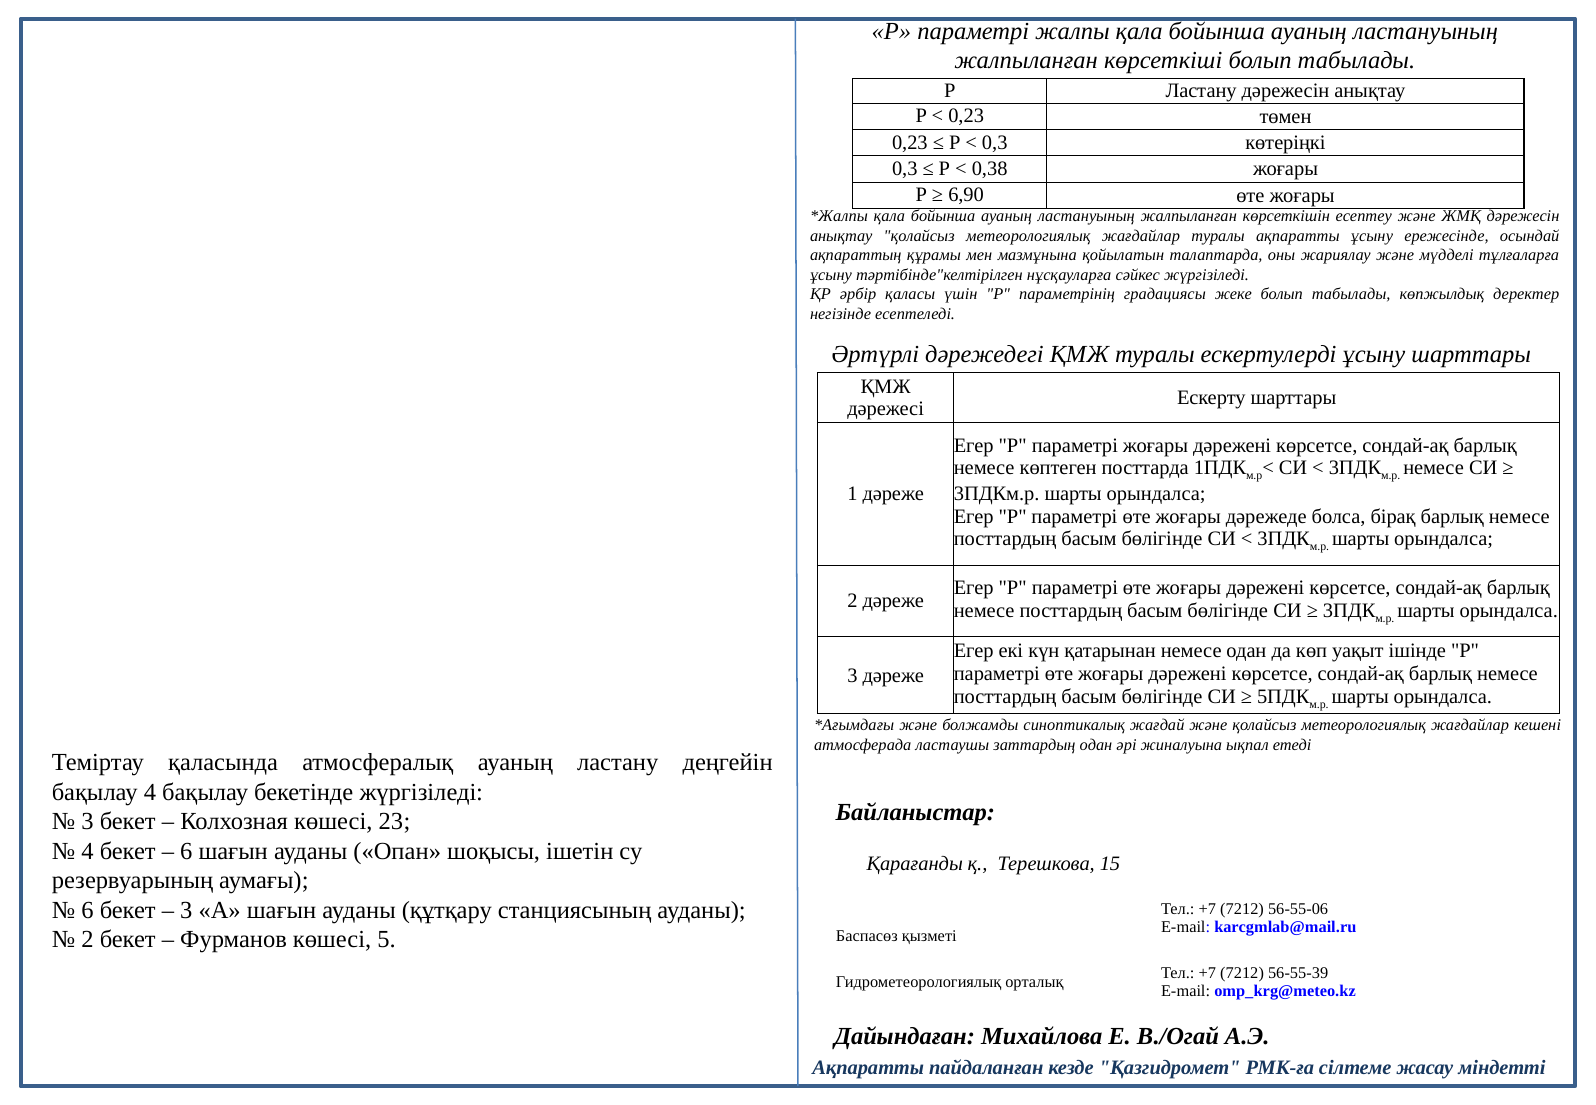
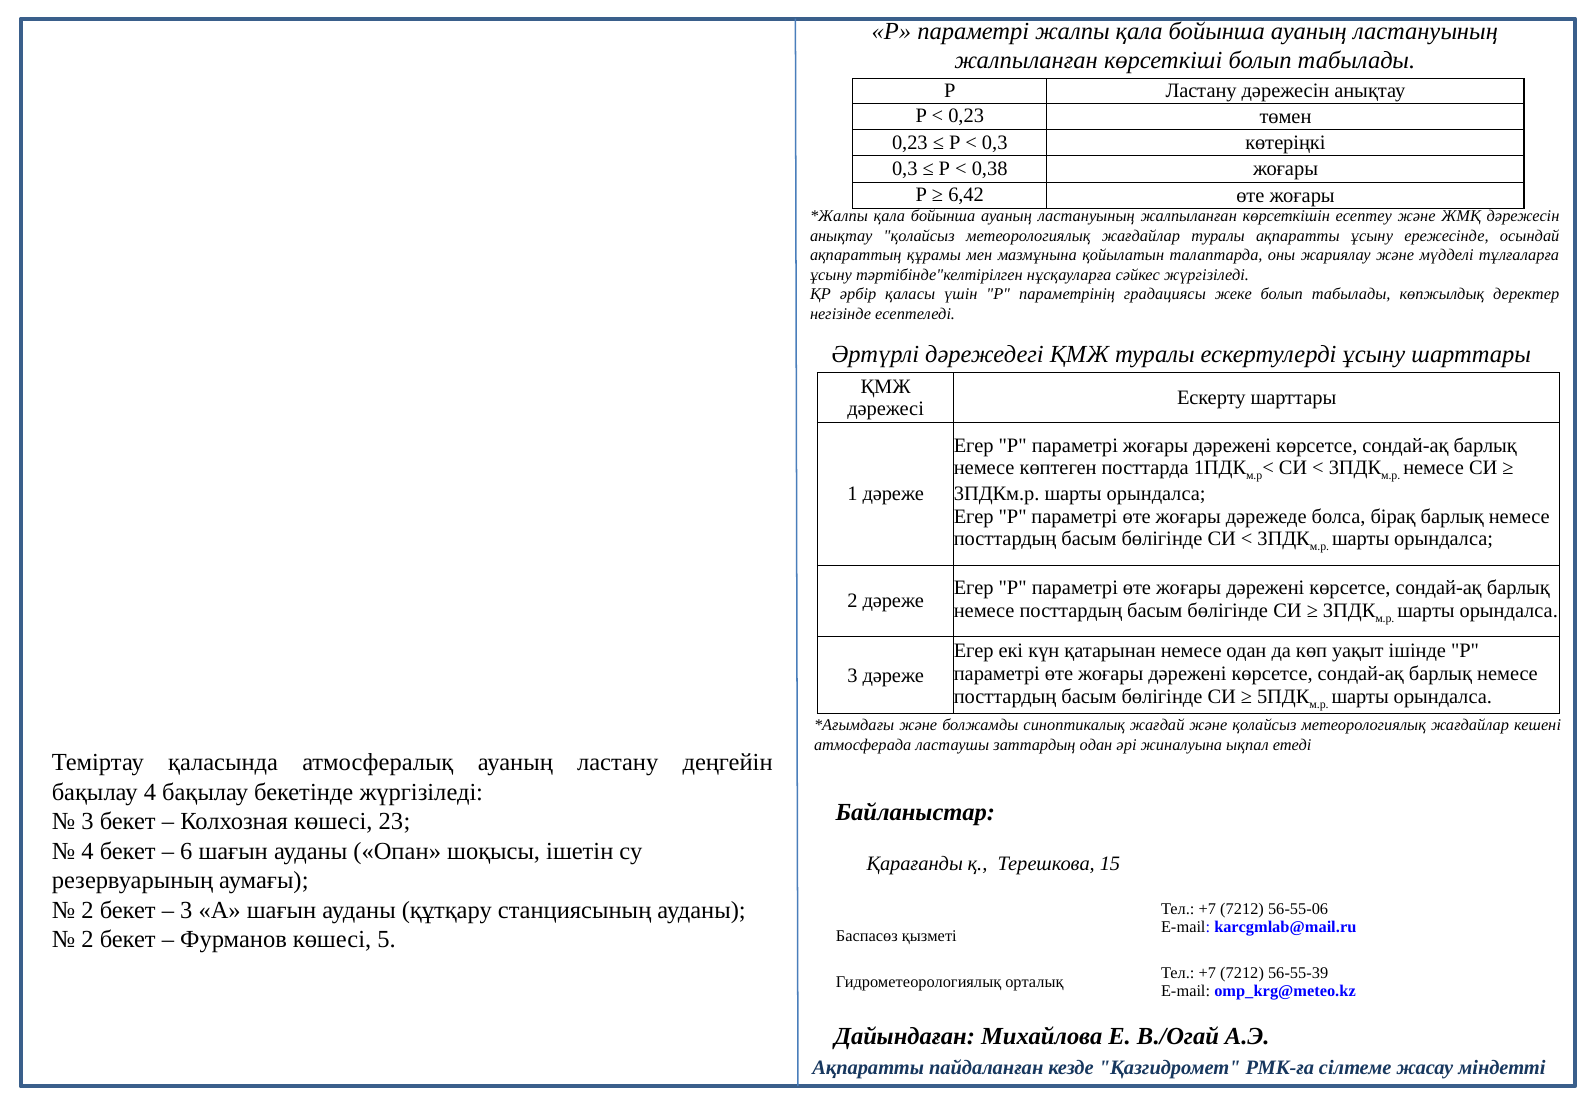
6,90: 6,90 -> 6,42
6 at (88, 910): 6 -> 2
